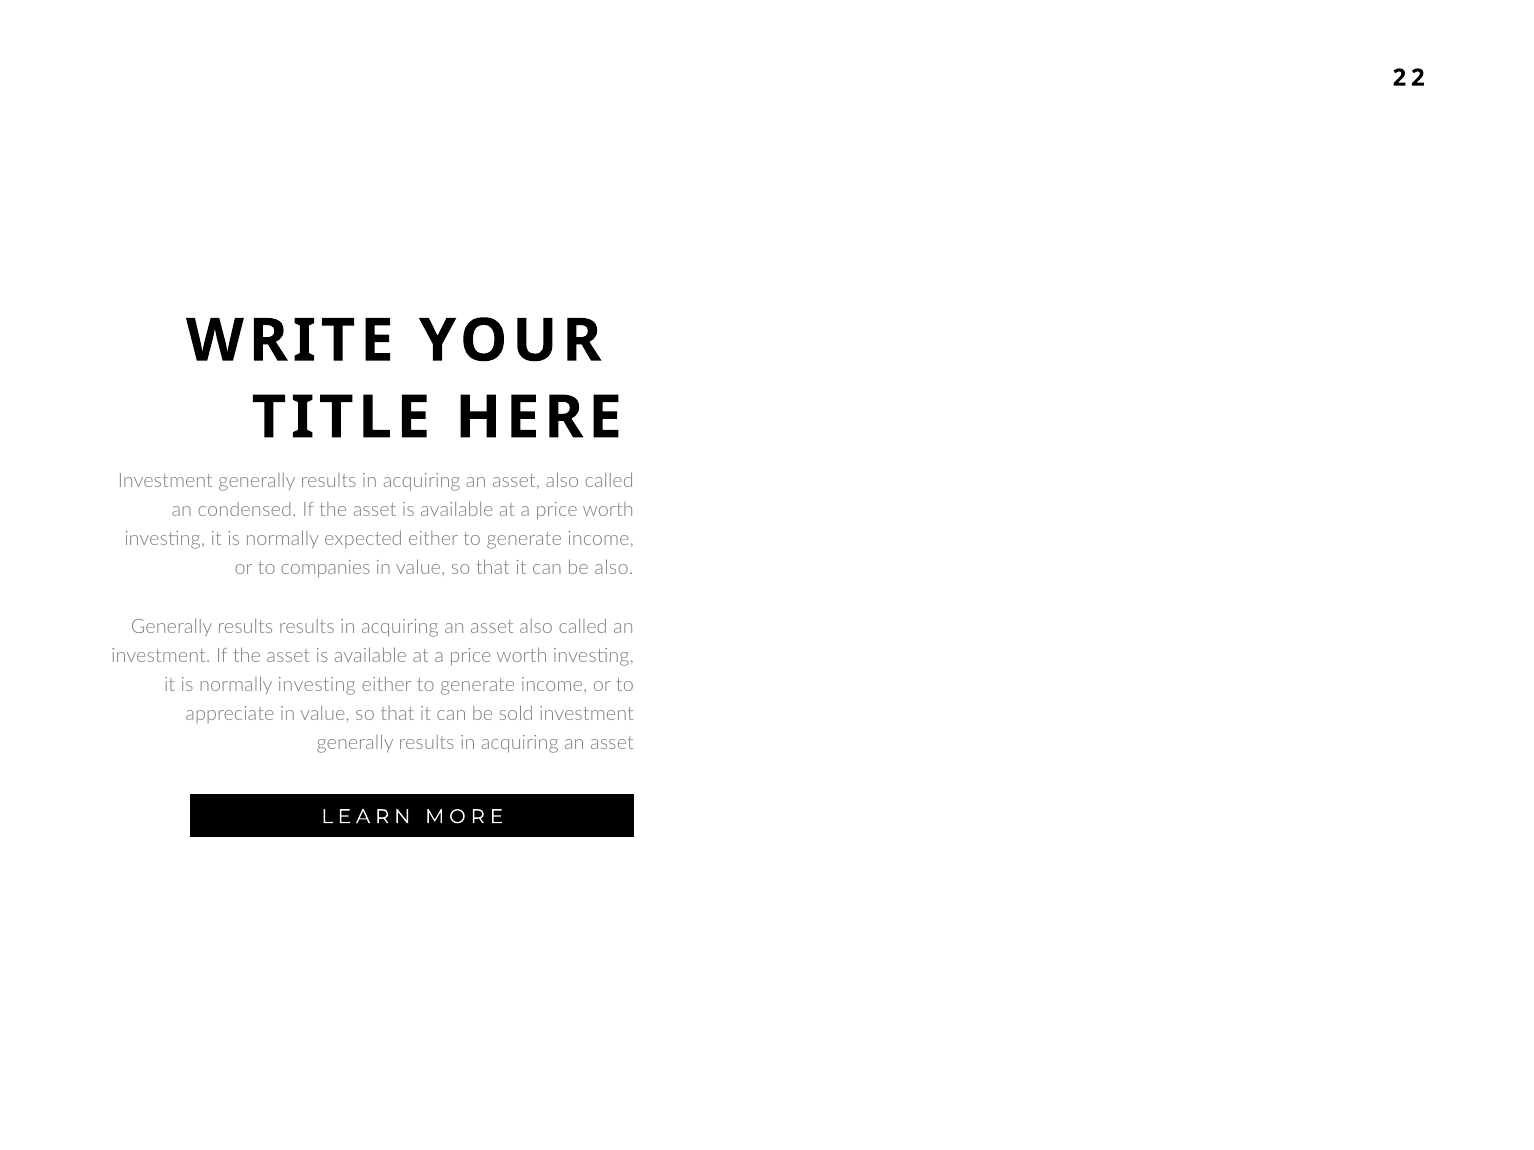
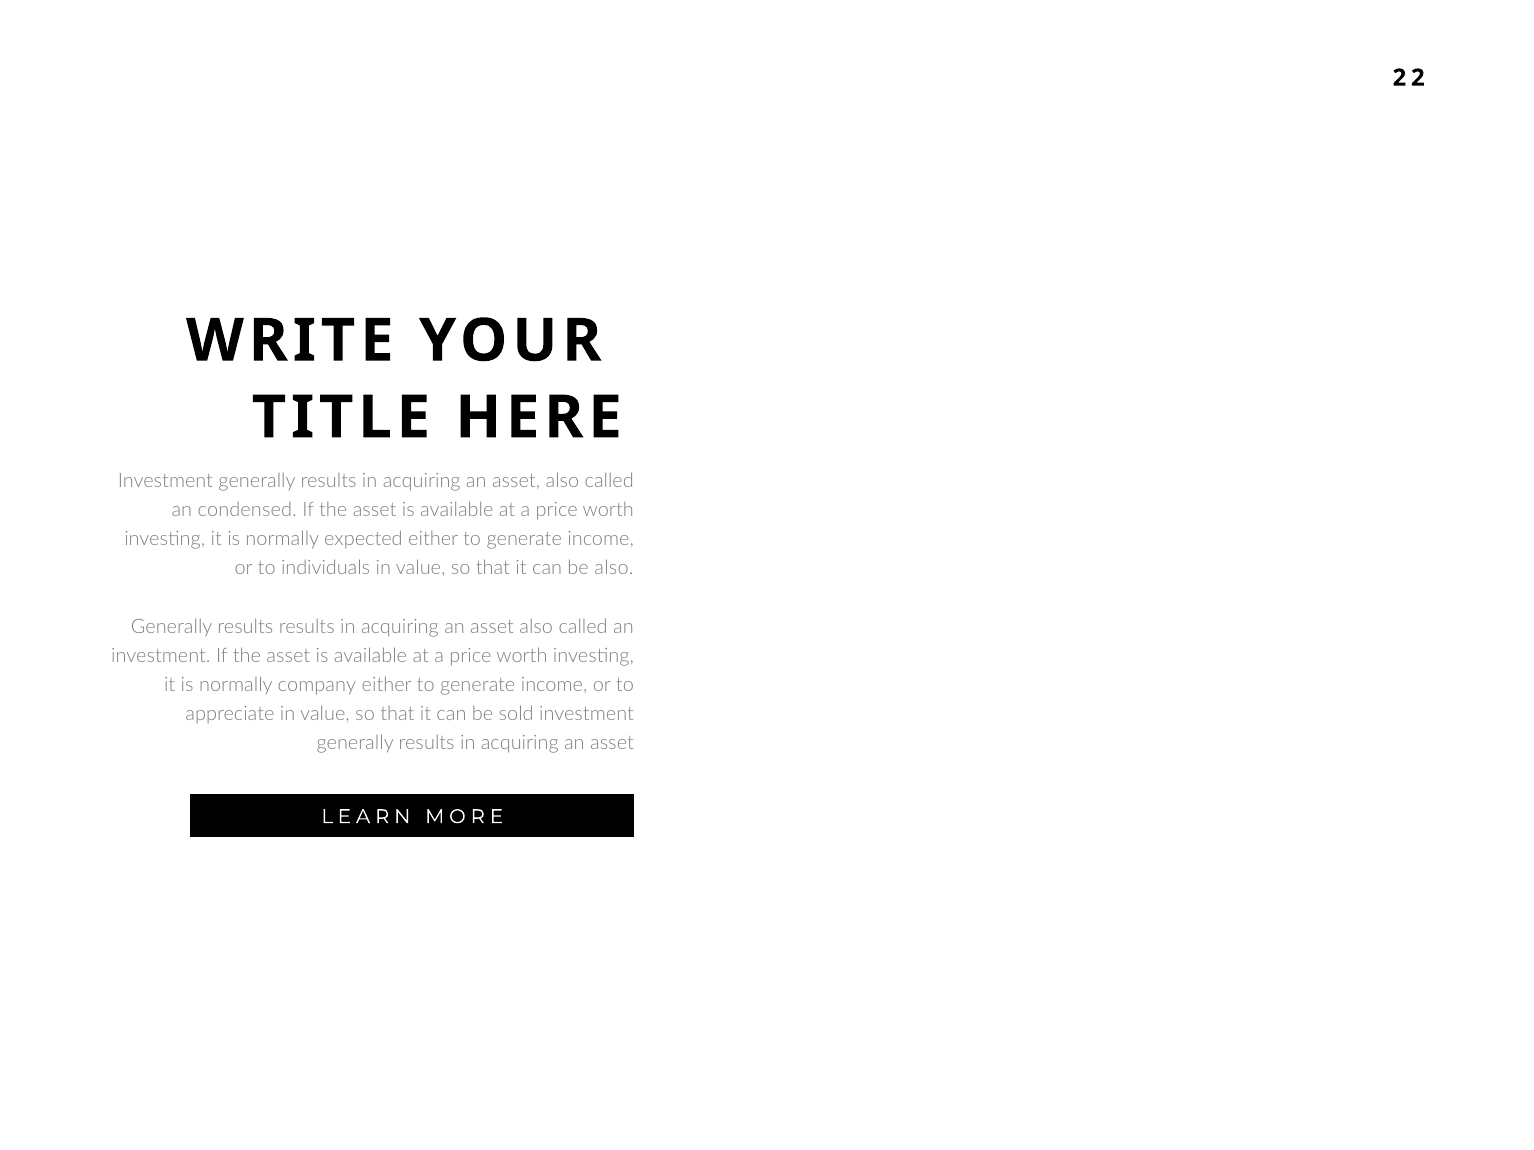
companies: companies -> individuals
normally investing: investing -> company
